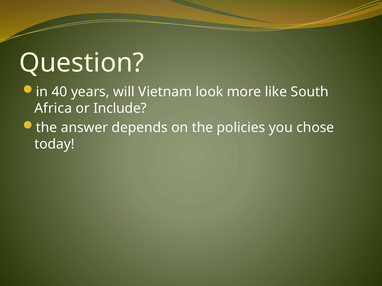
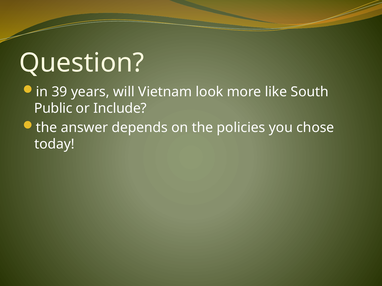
40: 40 -> 39
Africa: Africa -> Public
